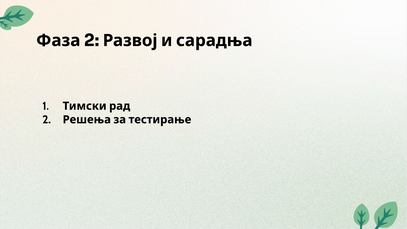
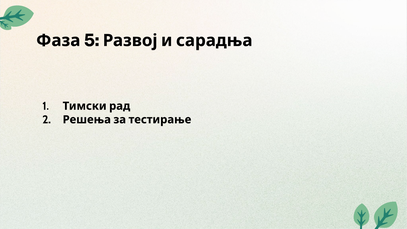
2 at (92, 40): 2 -> 5
